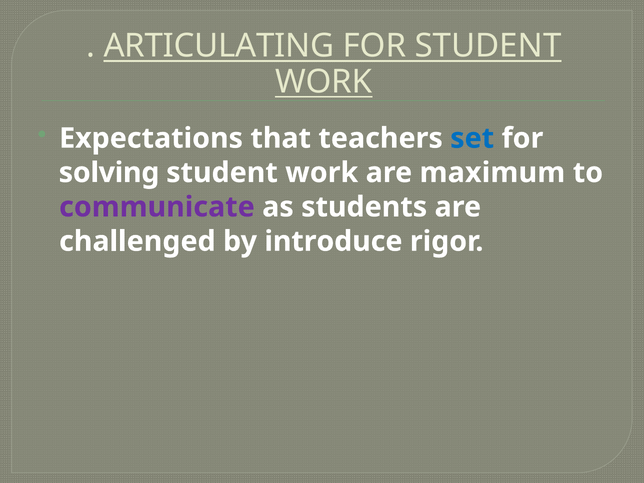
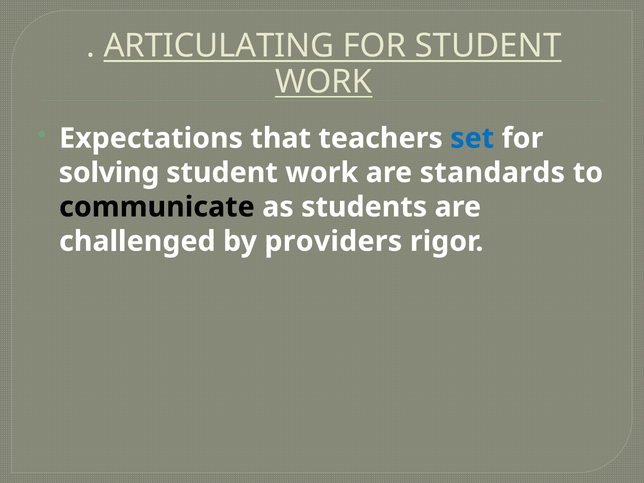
maximum: maximum -> standards
communicate colour: purple -> black
introduce: introduce -> providers
